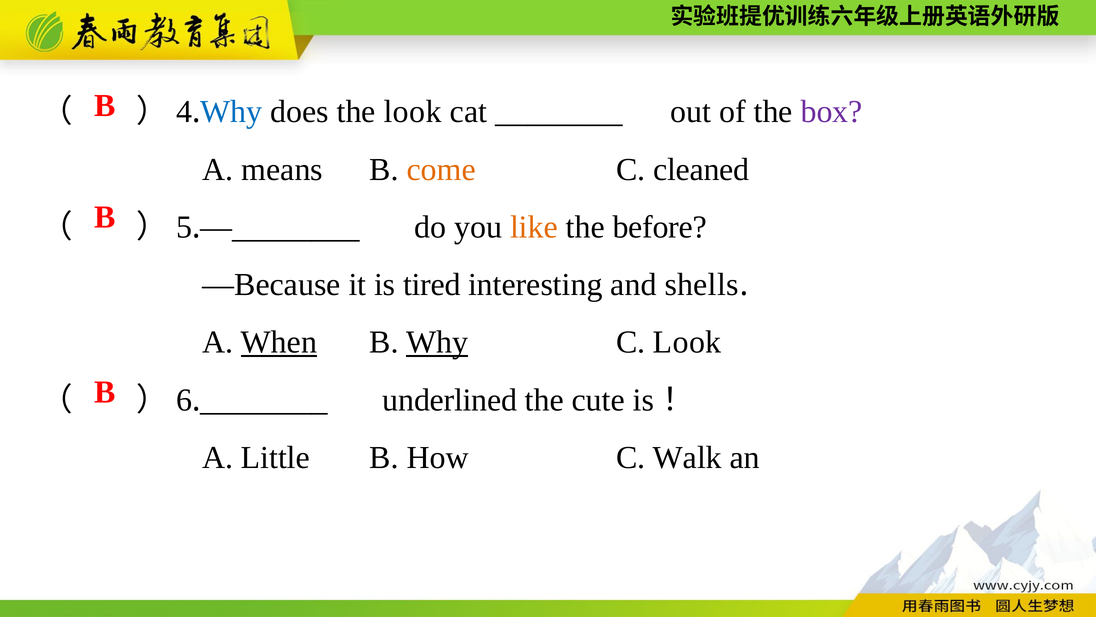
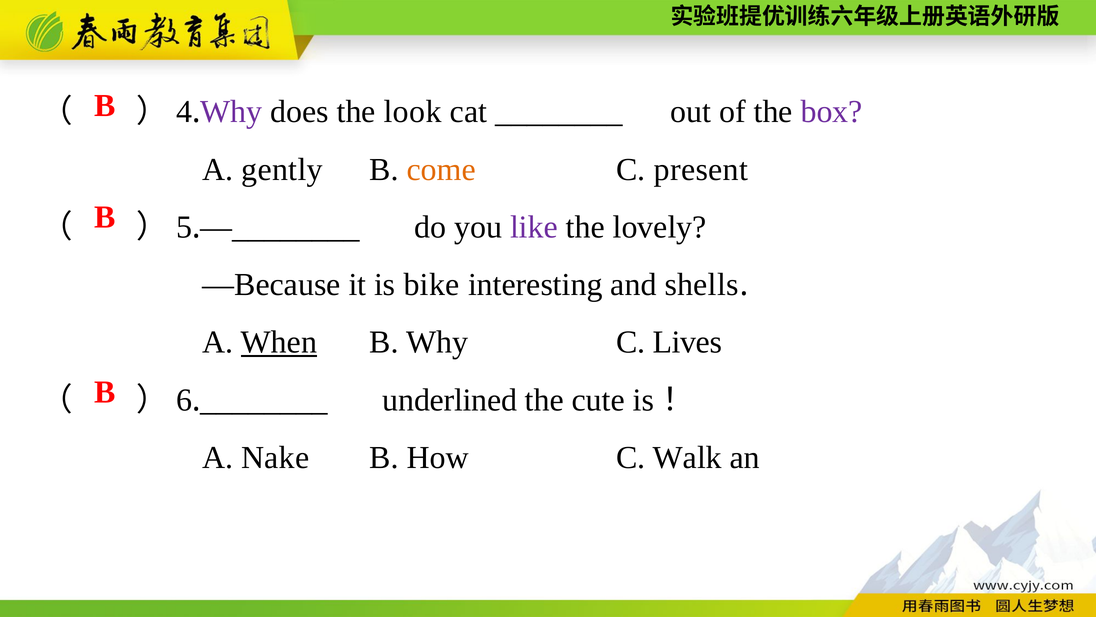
Why at (231, 112) colour: blue -> purple
means: means -> gently
cleaned: cleaned -> present
like colour: orange -> purple
before: before -> lovely
tired: tired -> bike
Why at (437, 342) underline: present -> none
C Look: Look -> Lives
Little: Little -> Nake
